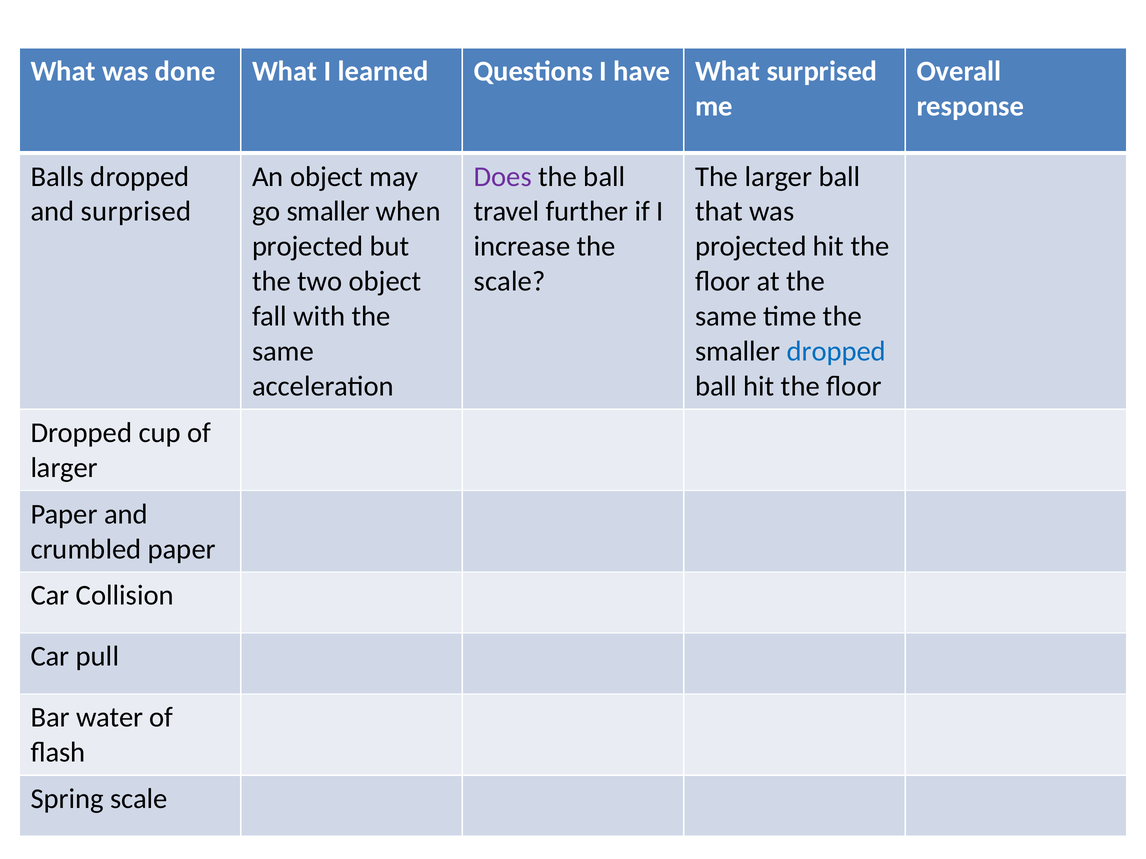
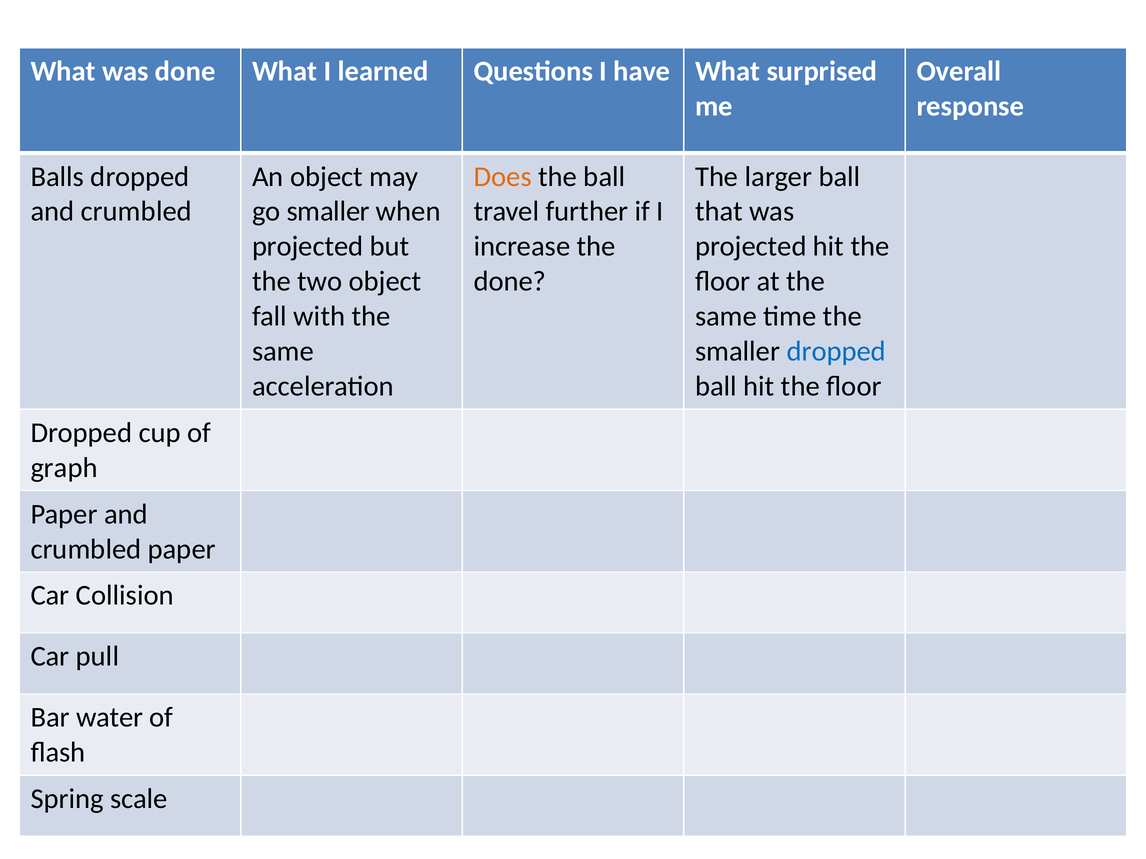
Does colour: purple -> orange
surprised at (136, 212): surprised -> crumbled
scale at (510, 282): scale -> done
larger at (64, 468): larger -> graph
